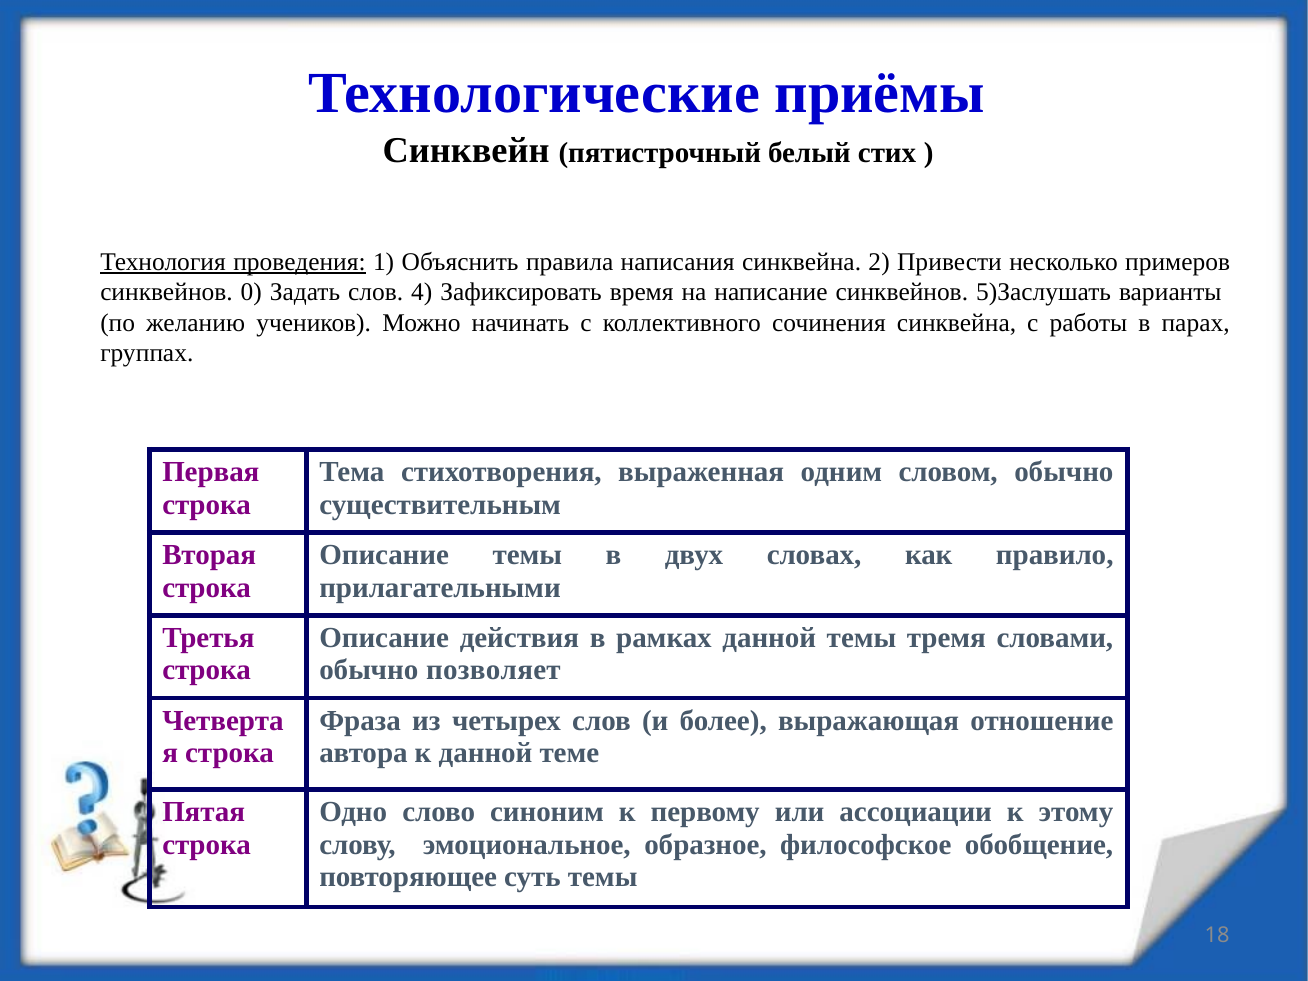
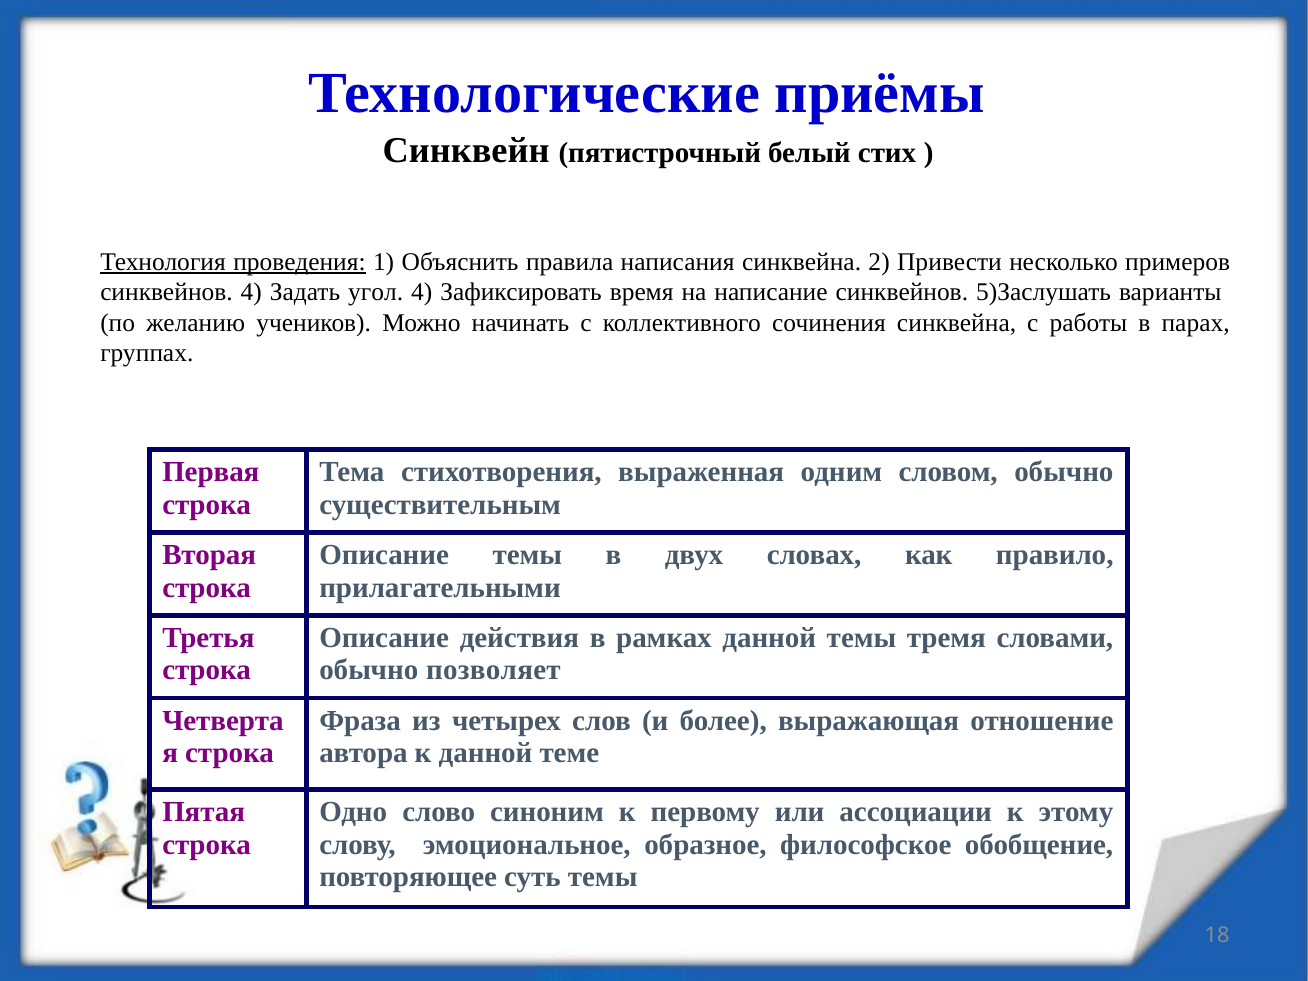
синквейнов 0: 0 -> 4
Задать слов: слов -> угол
